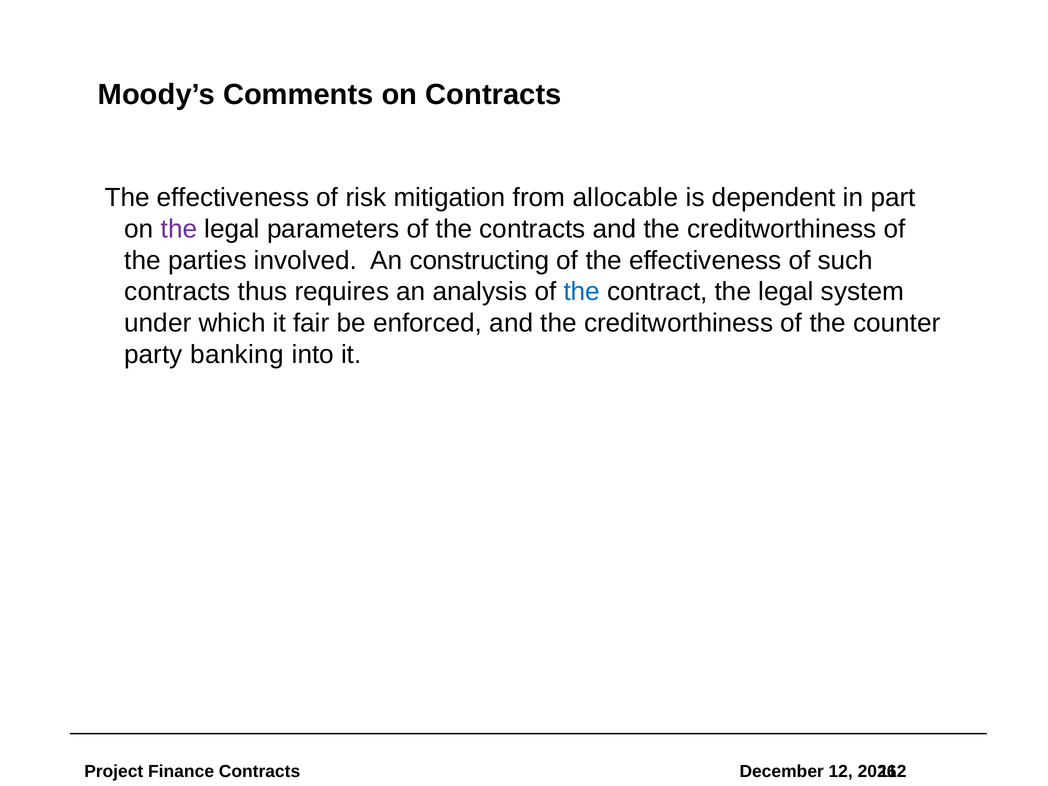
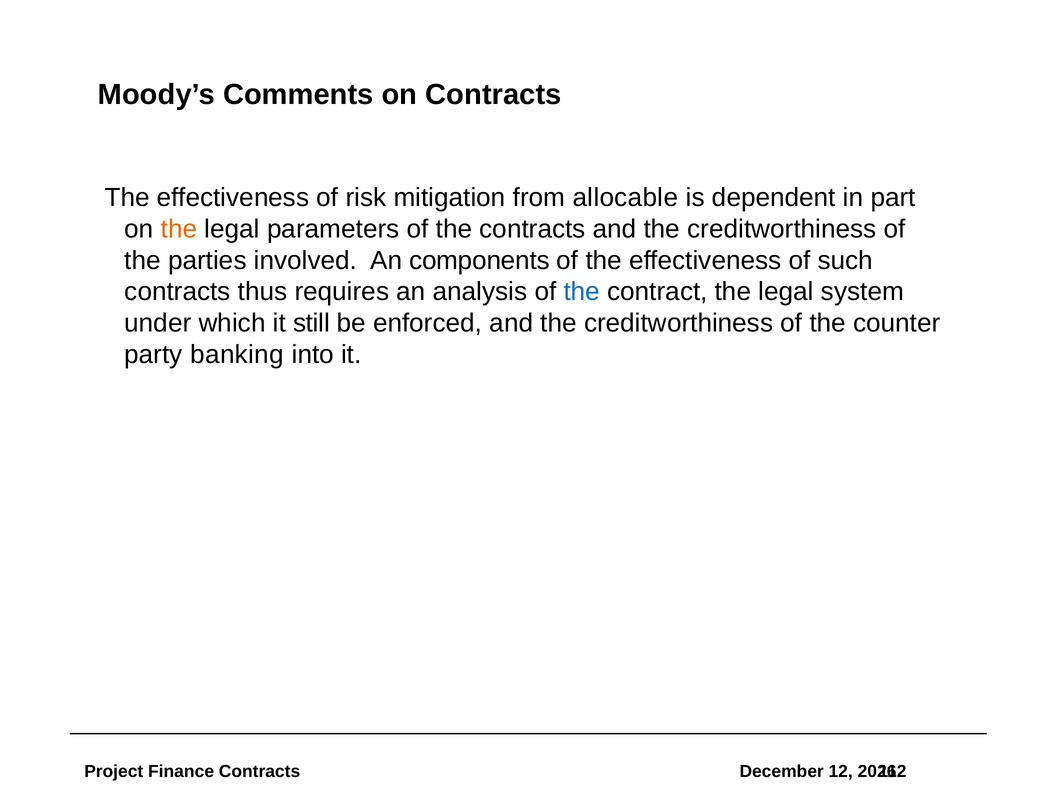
the at (179, 229) colour: purple -> orange
constructing: constructing -> components
fair: fair -> still
